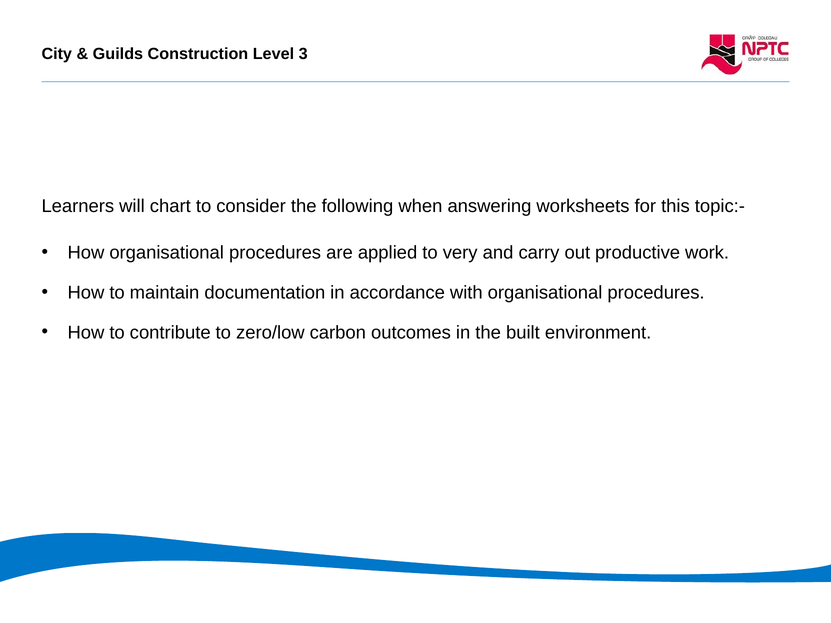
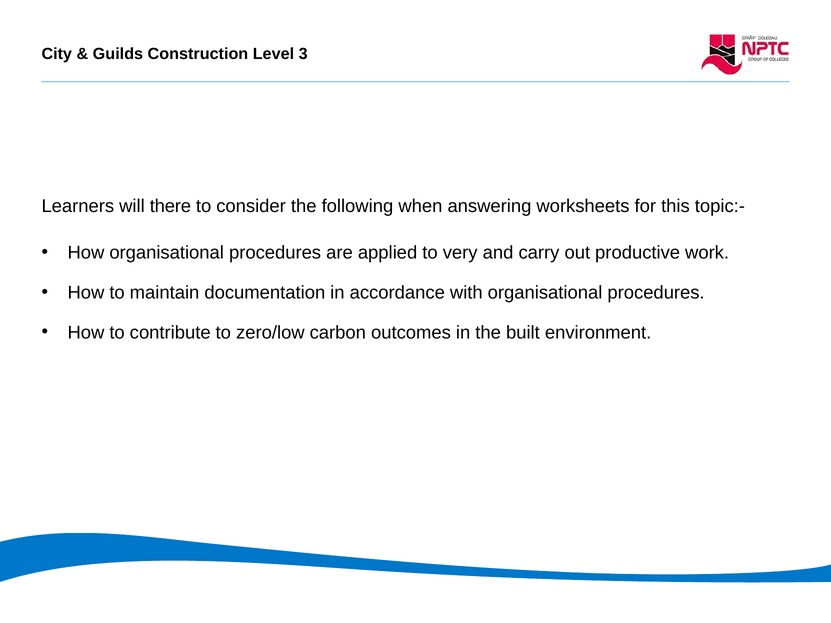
chart: chart -> there
